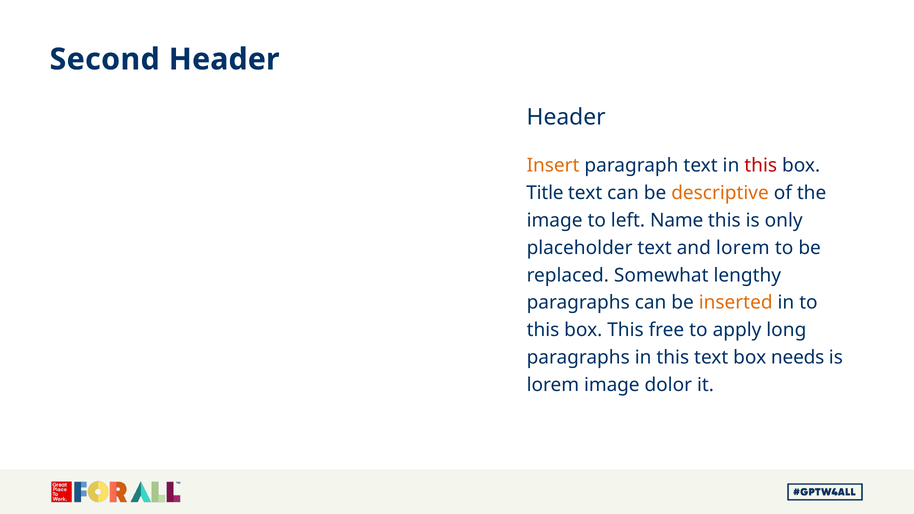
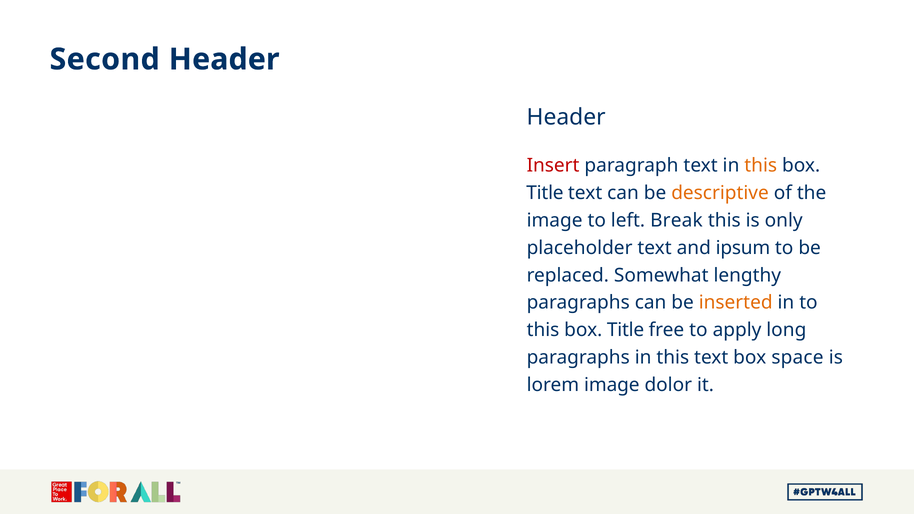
Insert colour: orange -> red
this at (761, 166) colour: red -> orange
Name: Name -> Break
and lorem: lorem -> ipsum
This at (625, 330): This -> Title
needs: needs -> space
